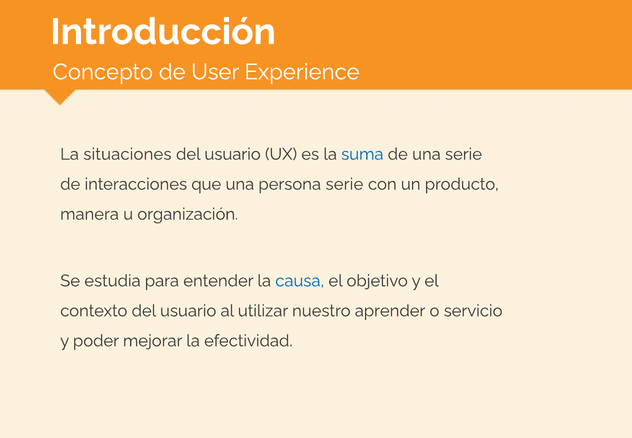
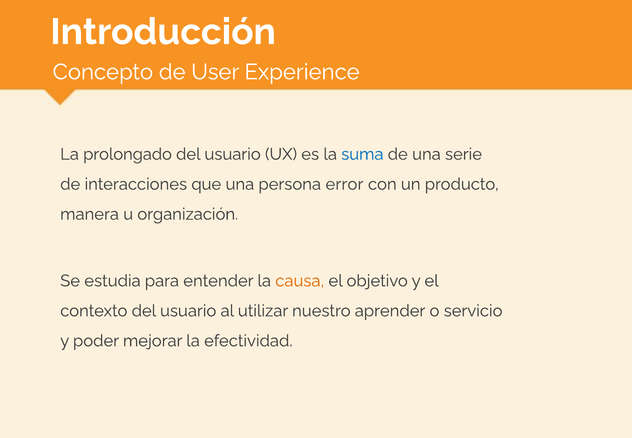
situaciones: situaciones -> prolongado
persona serie: serie -> error
causa colour: blue -> orange
